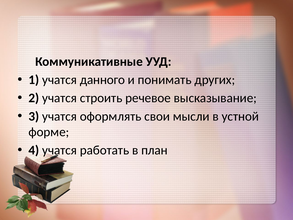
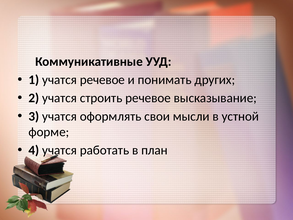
учатся данного: данного -> речевое
